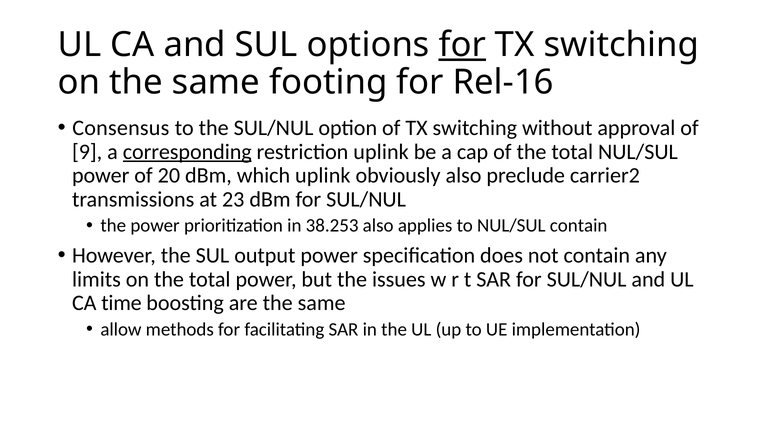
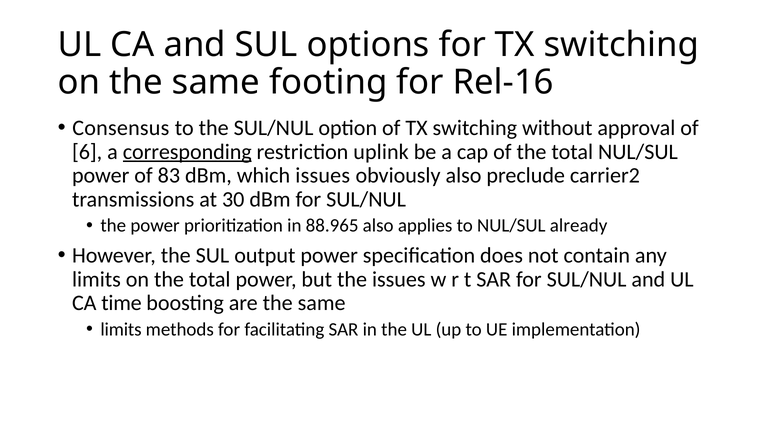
for at (462, 45) underline: present -> none
9: 9 -> 6
20: 20 -> 83
which uplink: uplink -> issues
23: 23 -> 30
38.253: 38.253 -> 88.965
NUL/SUL contain: contain -> already
allow at (121, 330): allow -> limits
